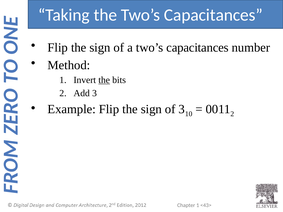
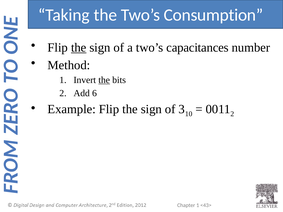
the Two’s Capacitances: Capacitances -> Consumption
the at (79, 48) underline: none -> present
Add 3: 3 -> 6
